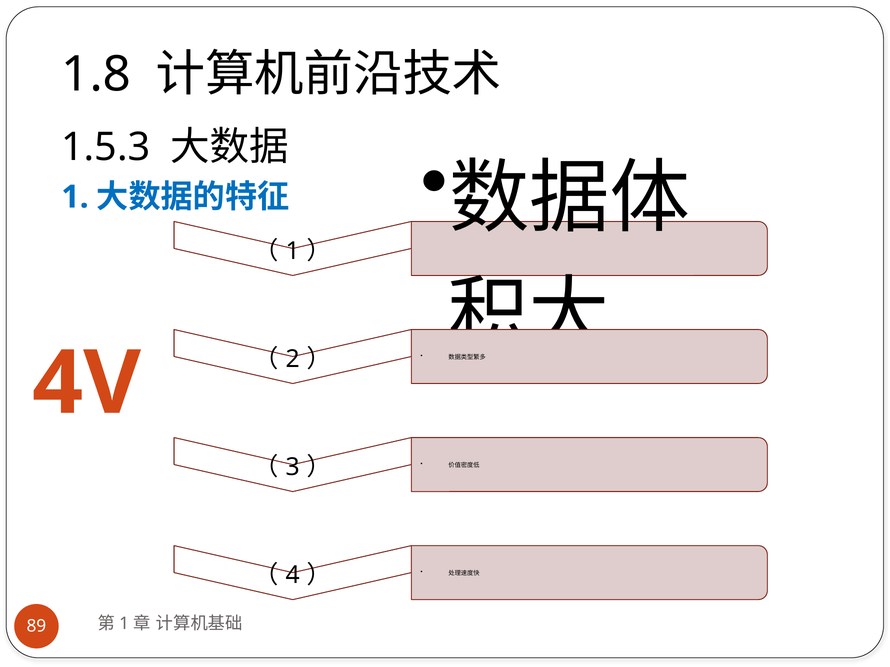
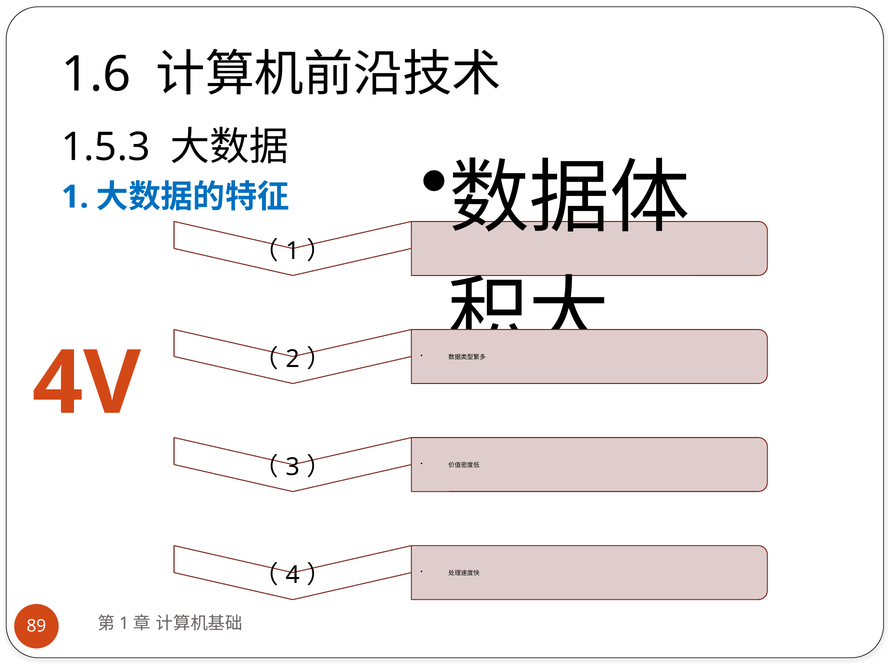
1.8: 1.8 -> 1.6
